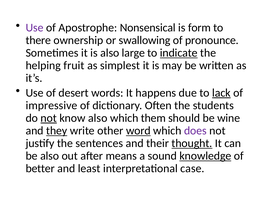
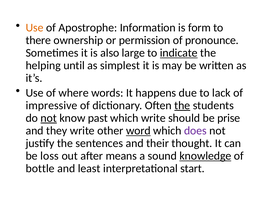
Use at (35, 28) colour: purple -> orange
Nonsensical: Nonsensical -> Information
swallowing: swallowing -> permission
fruit: fruit -> until
desert: desert -> where
lack underline: present -> none
the at (182, 106) underline: none -> present
know also: also -> past
which them: them -> write
wine: wine -> prise
they underline: present -> none
thought underline: present -> none
be also: also -> loss
better: better -> bottle
case: case -> start
